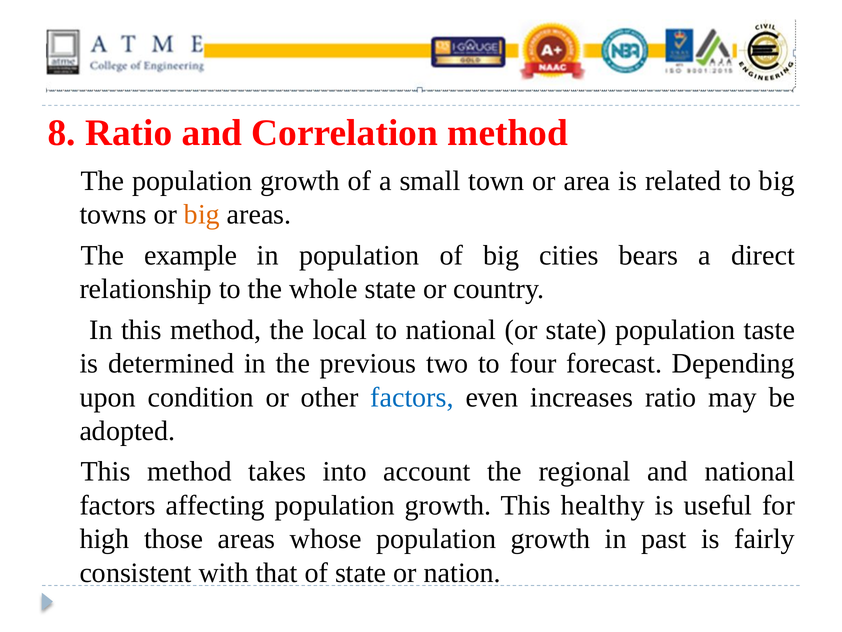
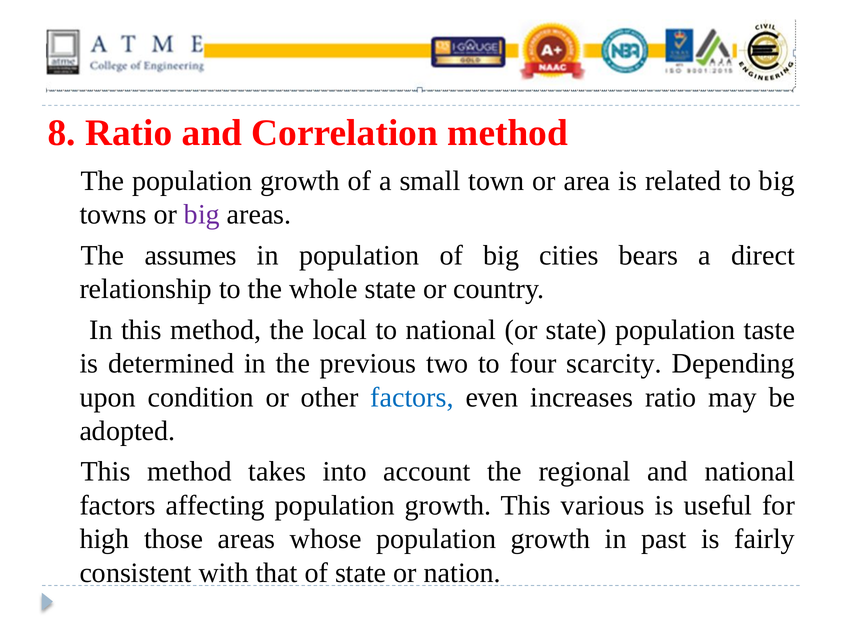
big at (202, 214) colour: orange -> purple
example: example -> assumes
forecast: forecast -> scarcity
healthy: healthy -> various
